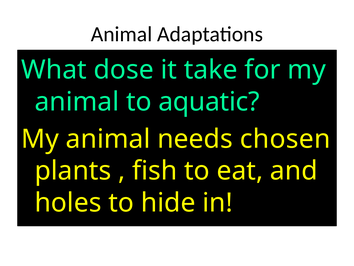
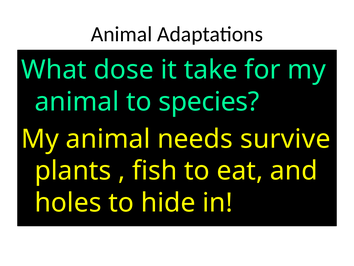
aquatic: aquatic -> species
chosen: chosen -> survive
